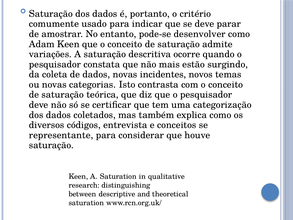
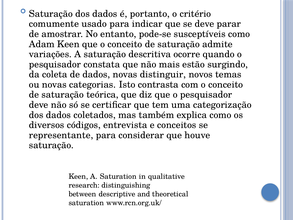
desenvolver: desenvolver -> susceptíveis
incidentes: incidentes -> distinguir
